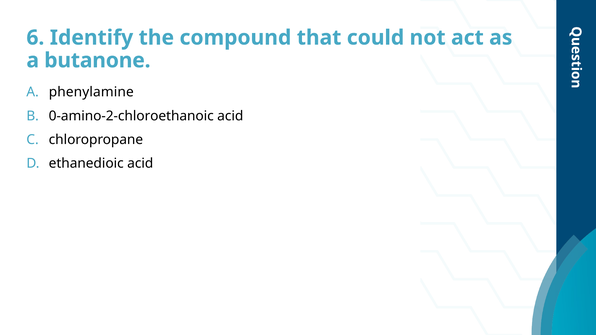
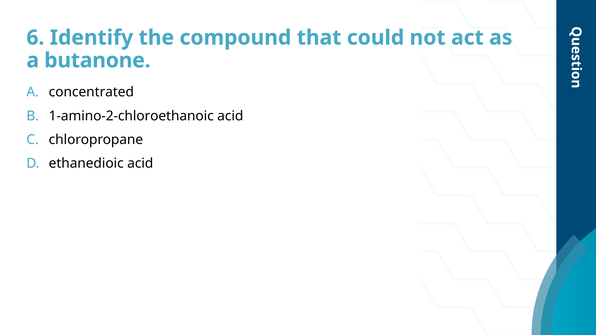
phenylamine: phenylamine -> concentrated
0-amino-2-chloroethanoic: 0-amino-2-chloroethanoic -> 1-amino-2-chloroethanoic
